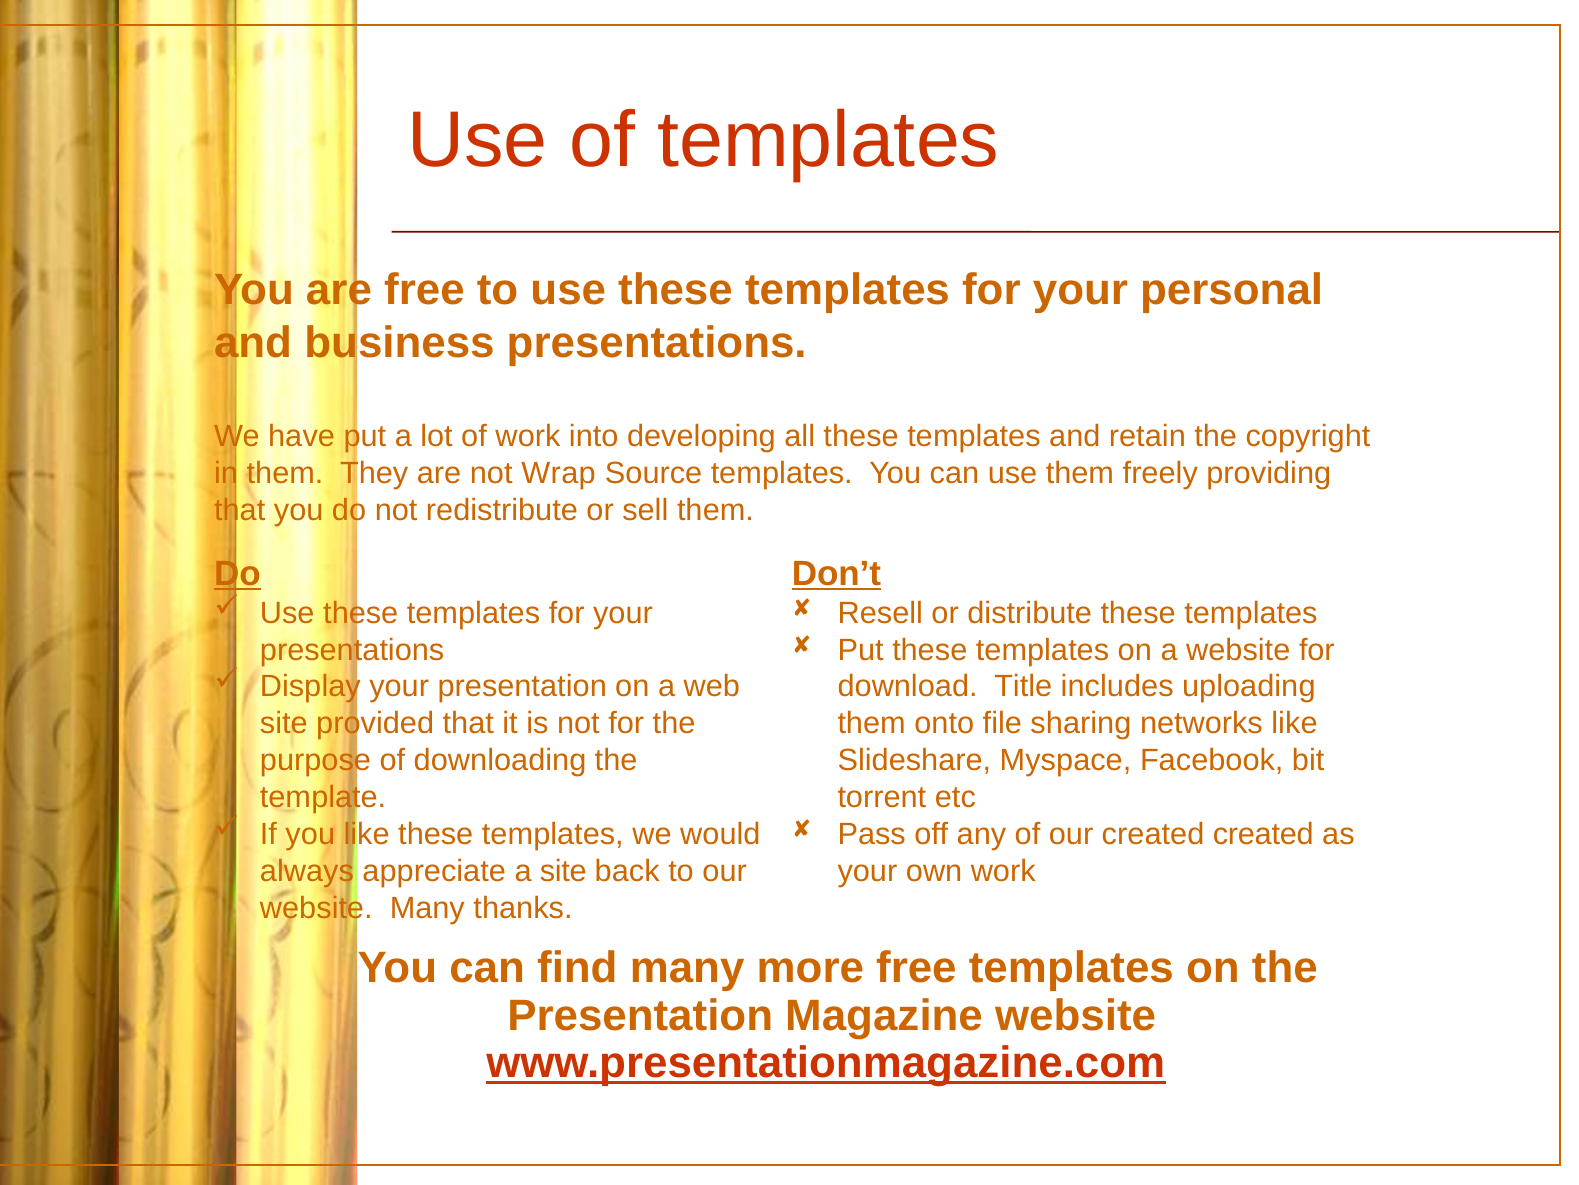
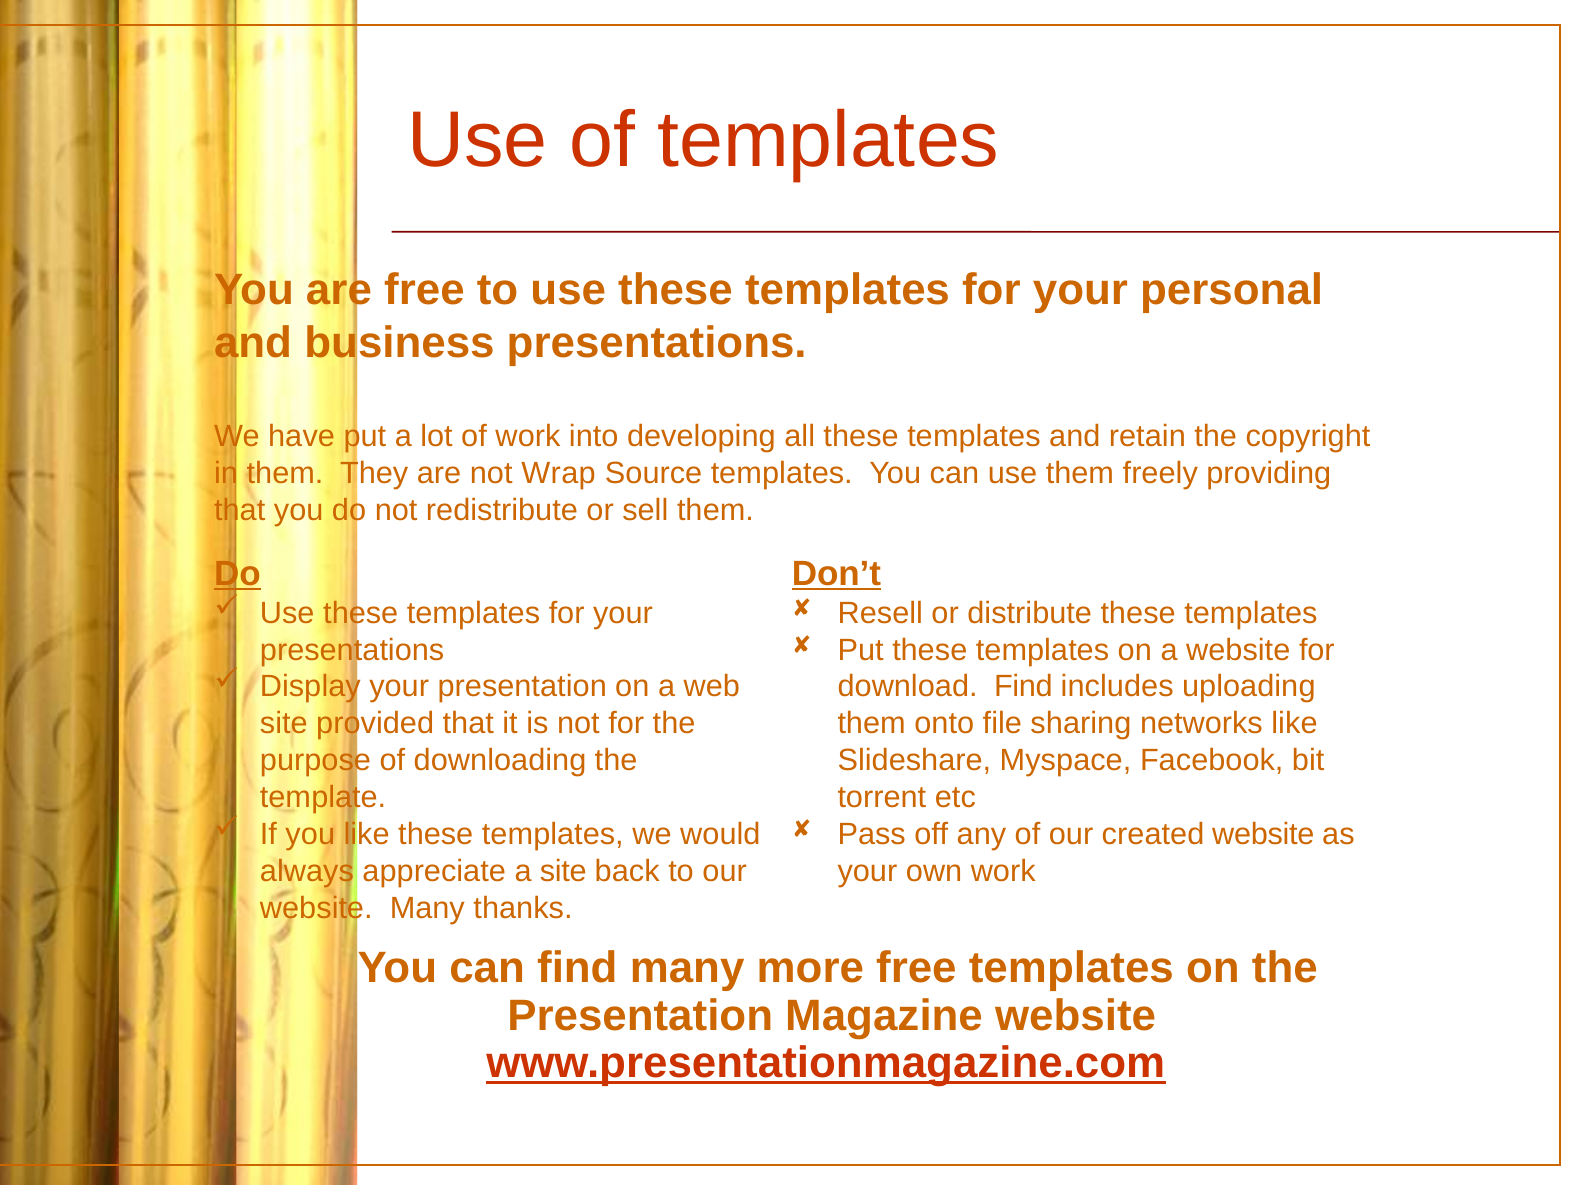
download Title: Title -> Find
created created: created -> website
